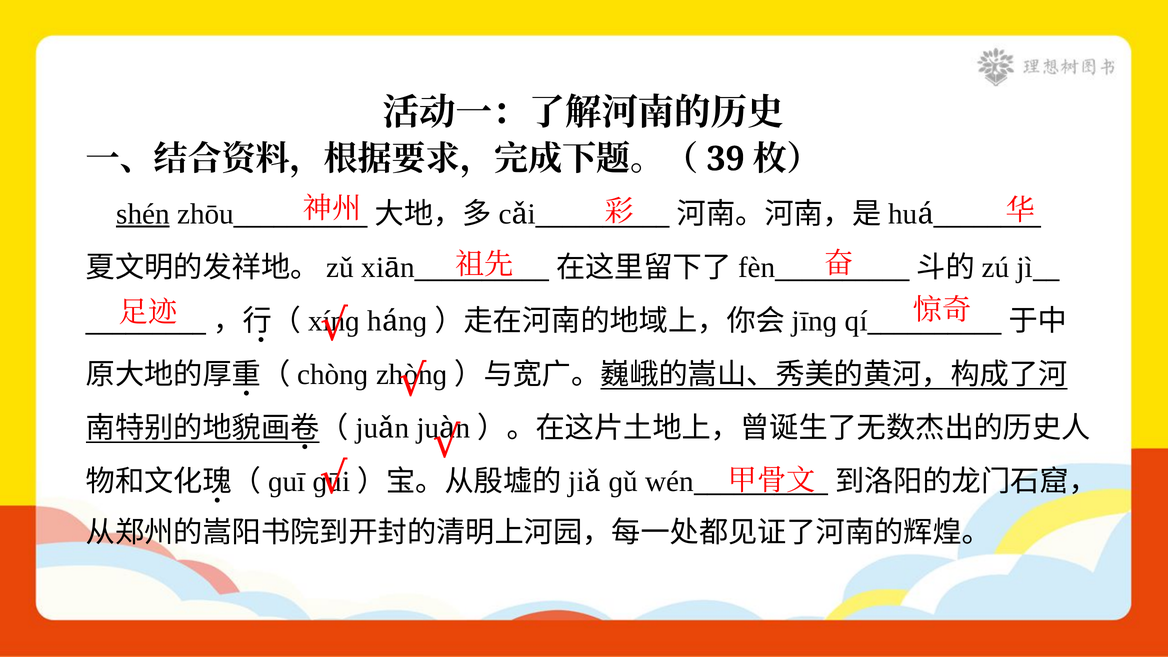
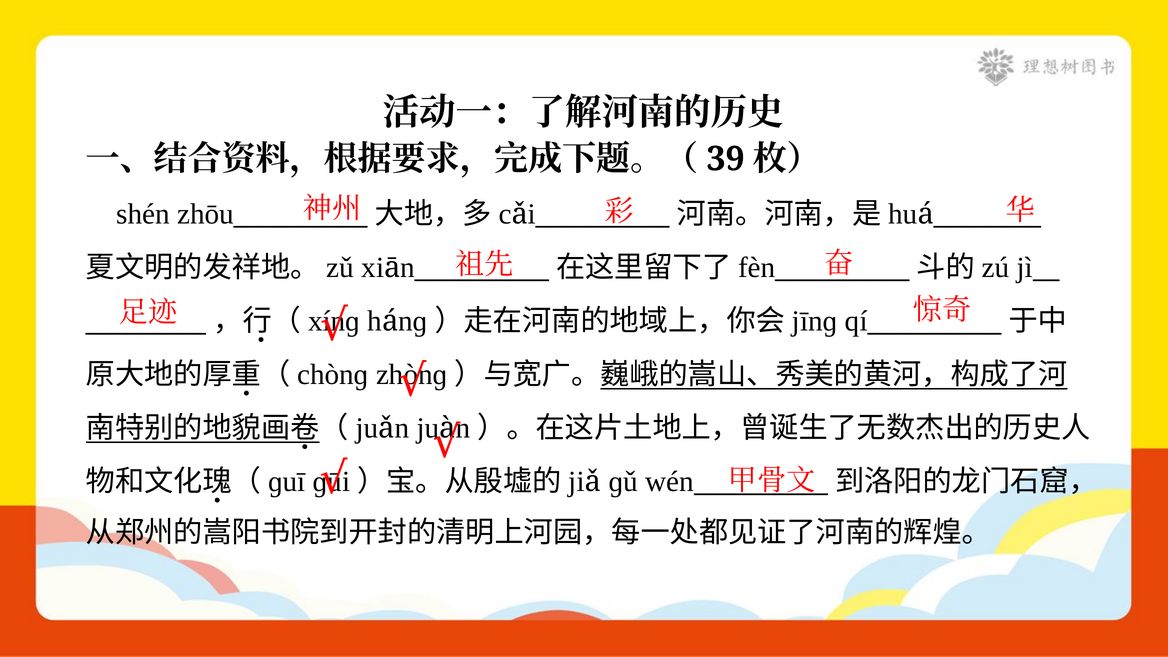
shén underline: present -> none
